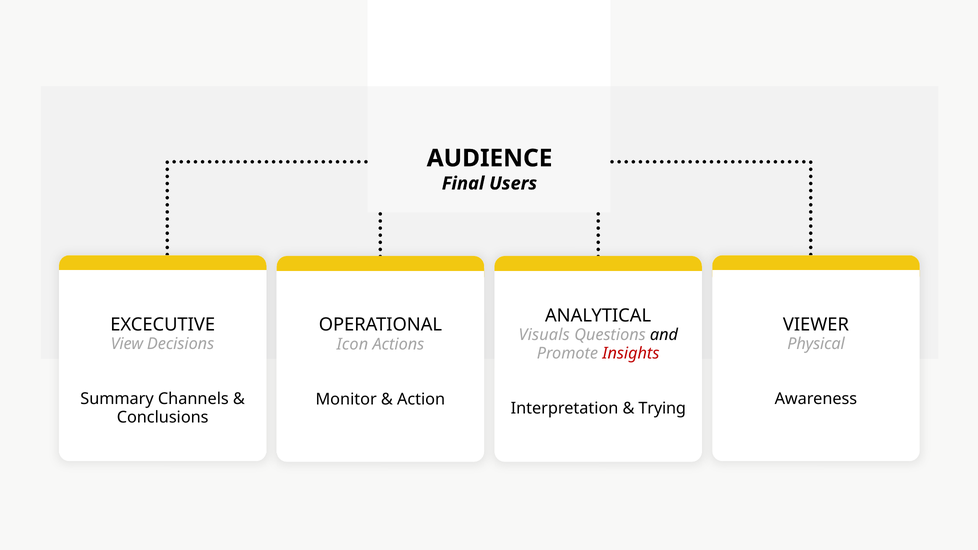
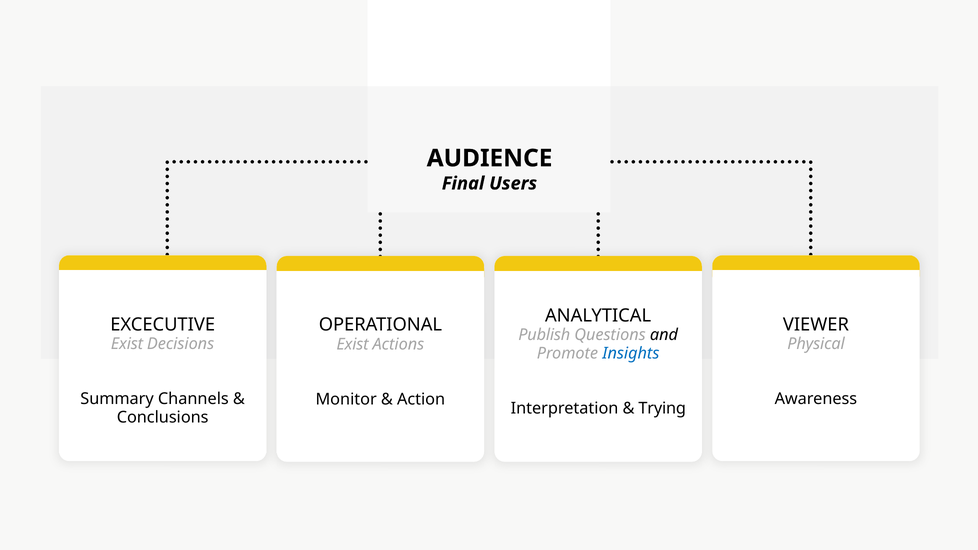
Visuals: Visuals -> Publish
View at (127, 344): View -> Exist
Icon at (352, 344): Icon -> Exist
Insights colour: red -> blue
